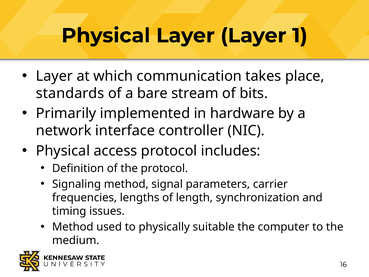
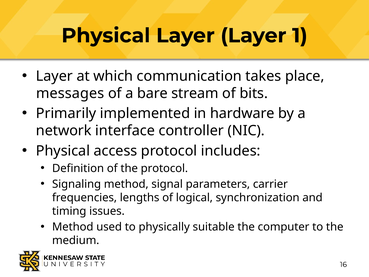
standards: standards -> messages
length: length -> logical
